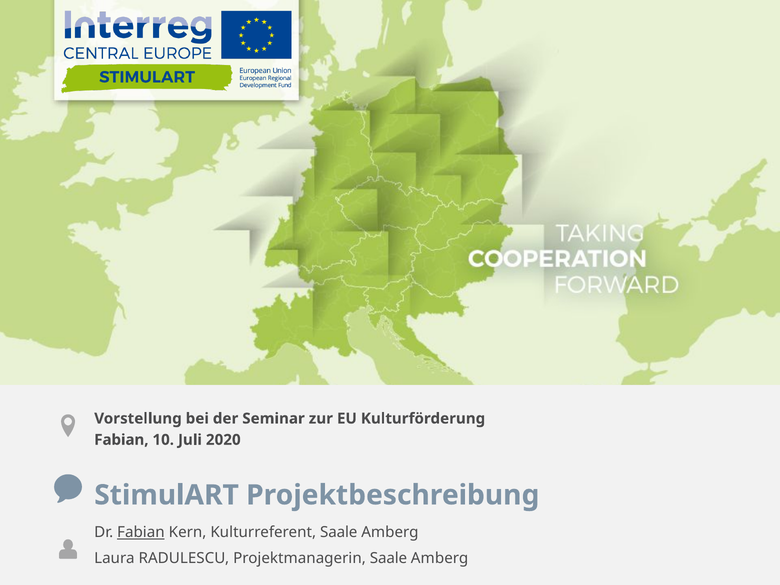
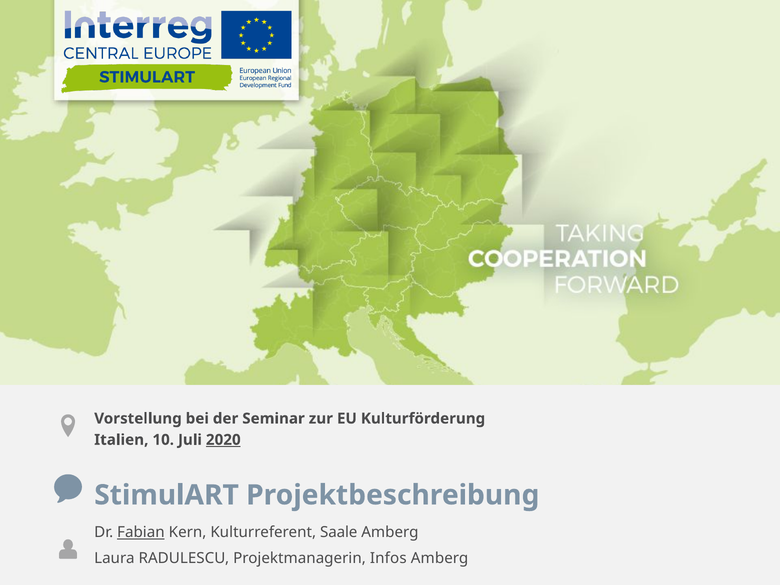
Fabian at (121, 440): Fabian -> Italien
2020 underline: none -> present
Projektmanagerin Saale: Saale -> Infos
